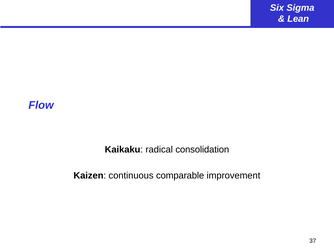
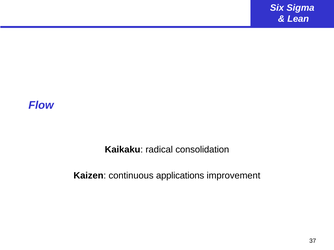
comparable: comparable -> applications
